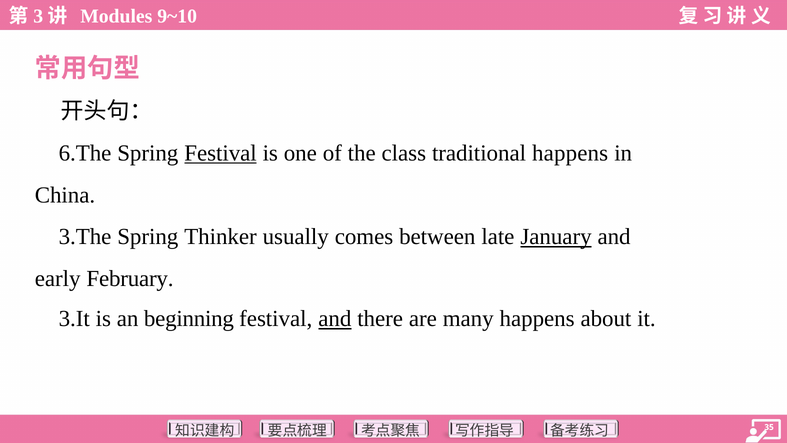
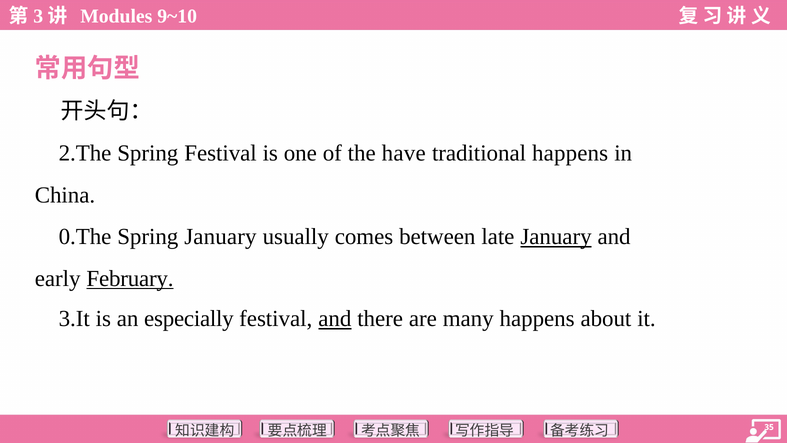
6.The: 6.The -> 2.The
Festival at (220, 153) underline: present -> none
class: class -> have
3.The: 3.The -> 0.The
Spring Thinker: Thinker -> January
February underline: none -> present
beginning: beginning -> especially
